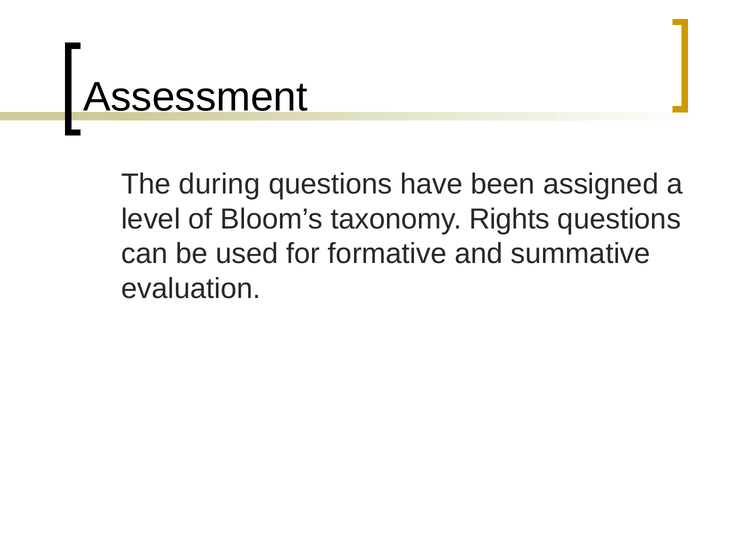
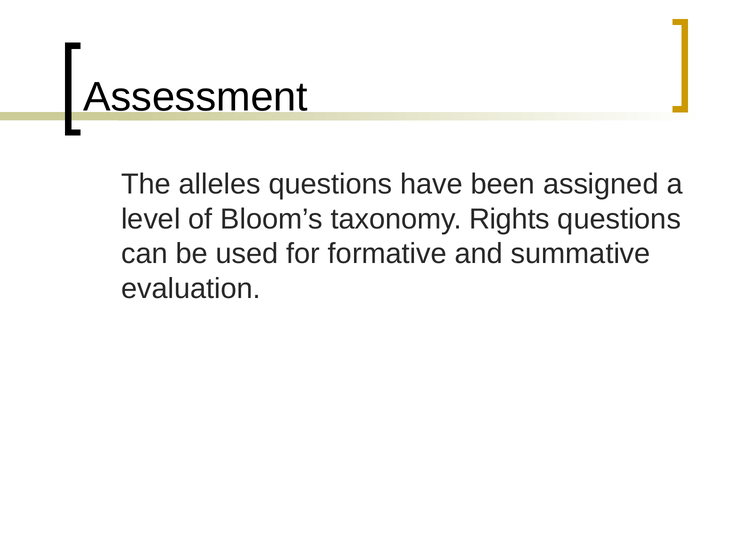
during: during -> alleles
